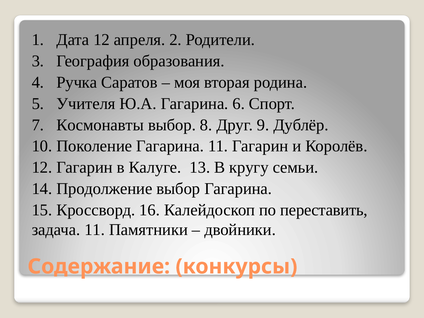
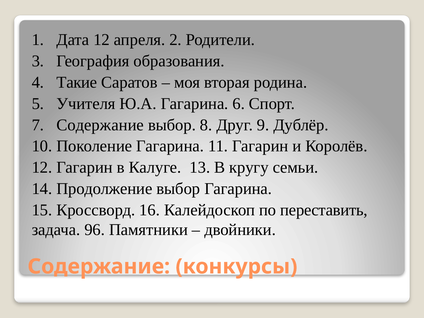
Ручка: Ручка -> Такие
7 Космонавты: Космонавты -> Содержание
задача 11: 11 -> 96
